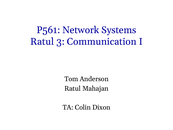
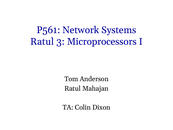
Communication: Communication -> Microprocessors
